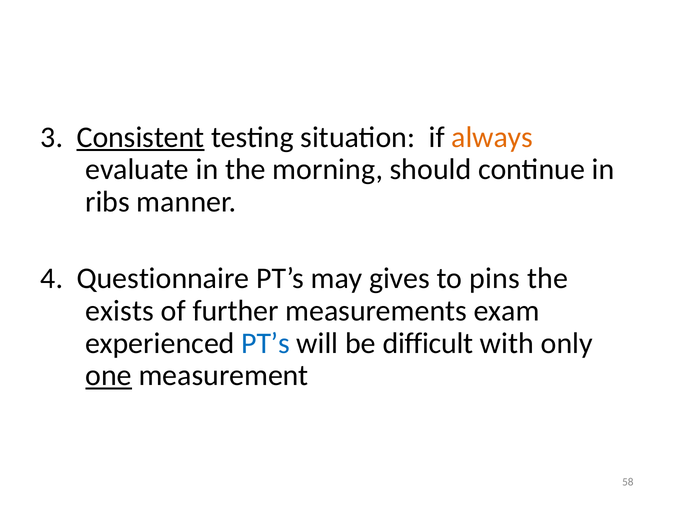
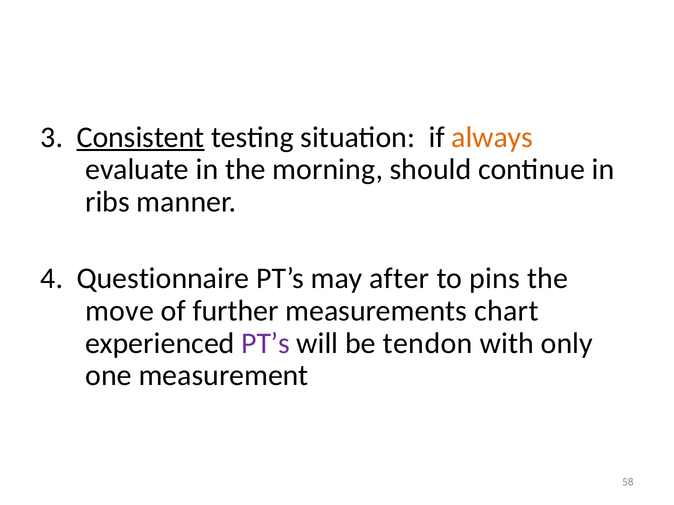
gives: gives -> after
exists: exists -> move
exam: exam -> chart
PT’s at (266, 344) colour: blue -> purple
difficult: difficult -> tendon
one underline: present -> none
